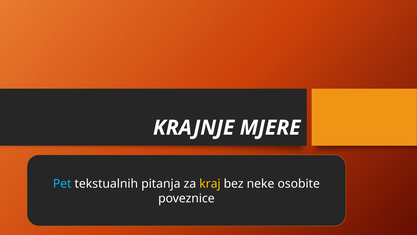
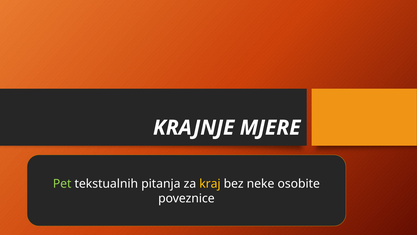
Pet colour: light blue -> light green
